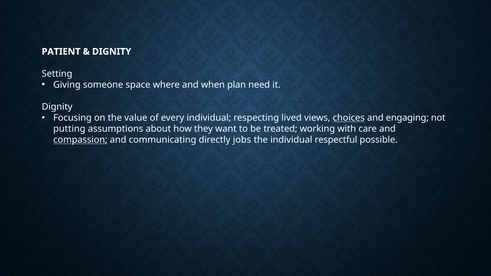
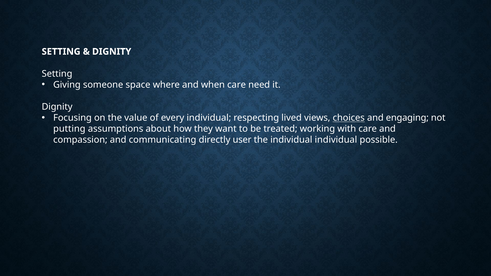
PATIENT at (61, 52): PATIENT -> SETTING
when plan: plan -> care
compassion underline: present -> none
jobs: jobs -> user
individual respectful: respectful -> individual
